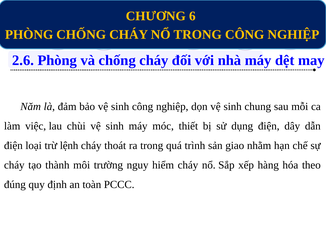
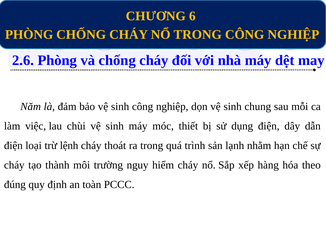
giao: giao -> lạnh
